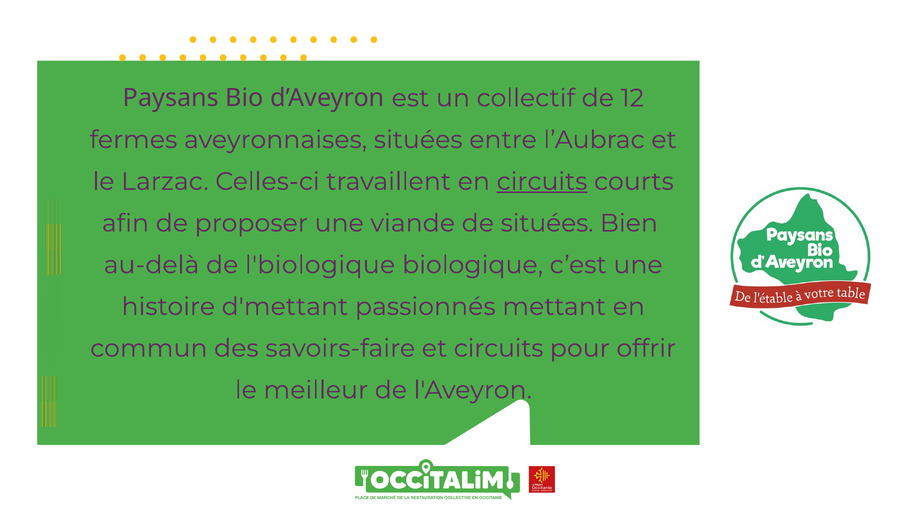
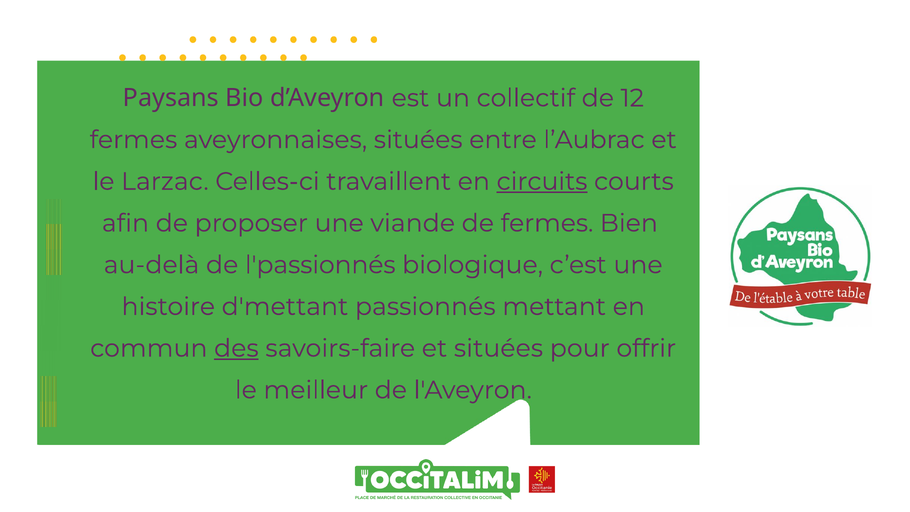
de situées: situées -> fermes
l'biologique: l'biologique -> l'passionnés
des underline: none -> present
et circuits: circuits -> situées
